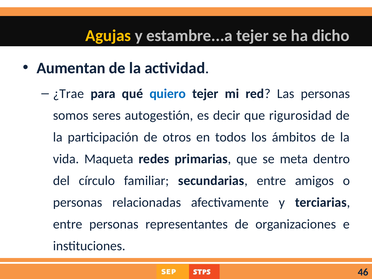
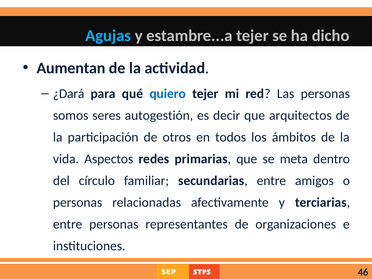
Agujas colour: yellow -> light blue
¿Trae: ¿Trae -> ¿Dará
rigurosidad: rigurosidad -> arquitectos
Maqueta: Maqueta -> Aspectos
